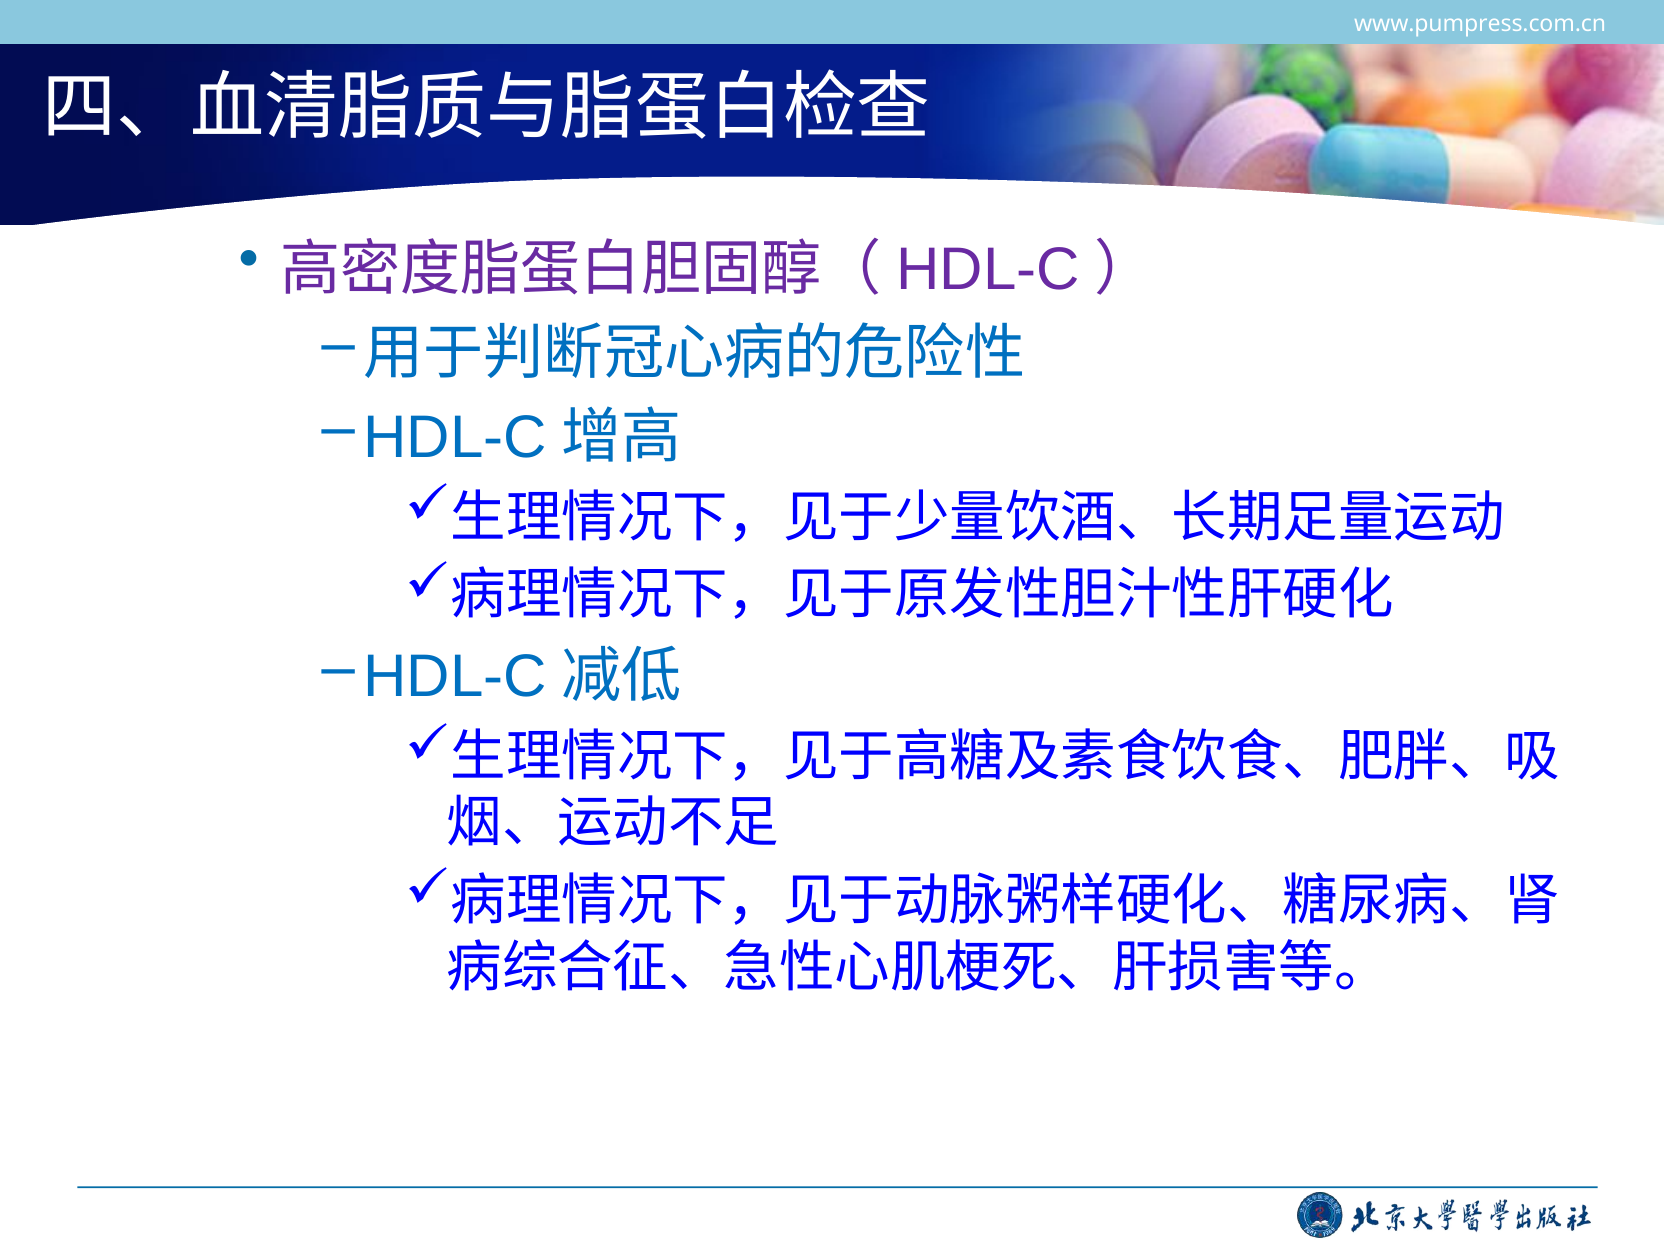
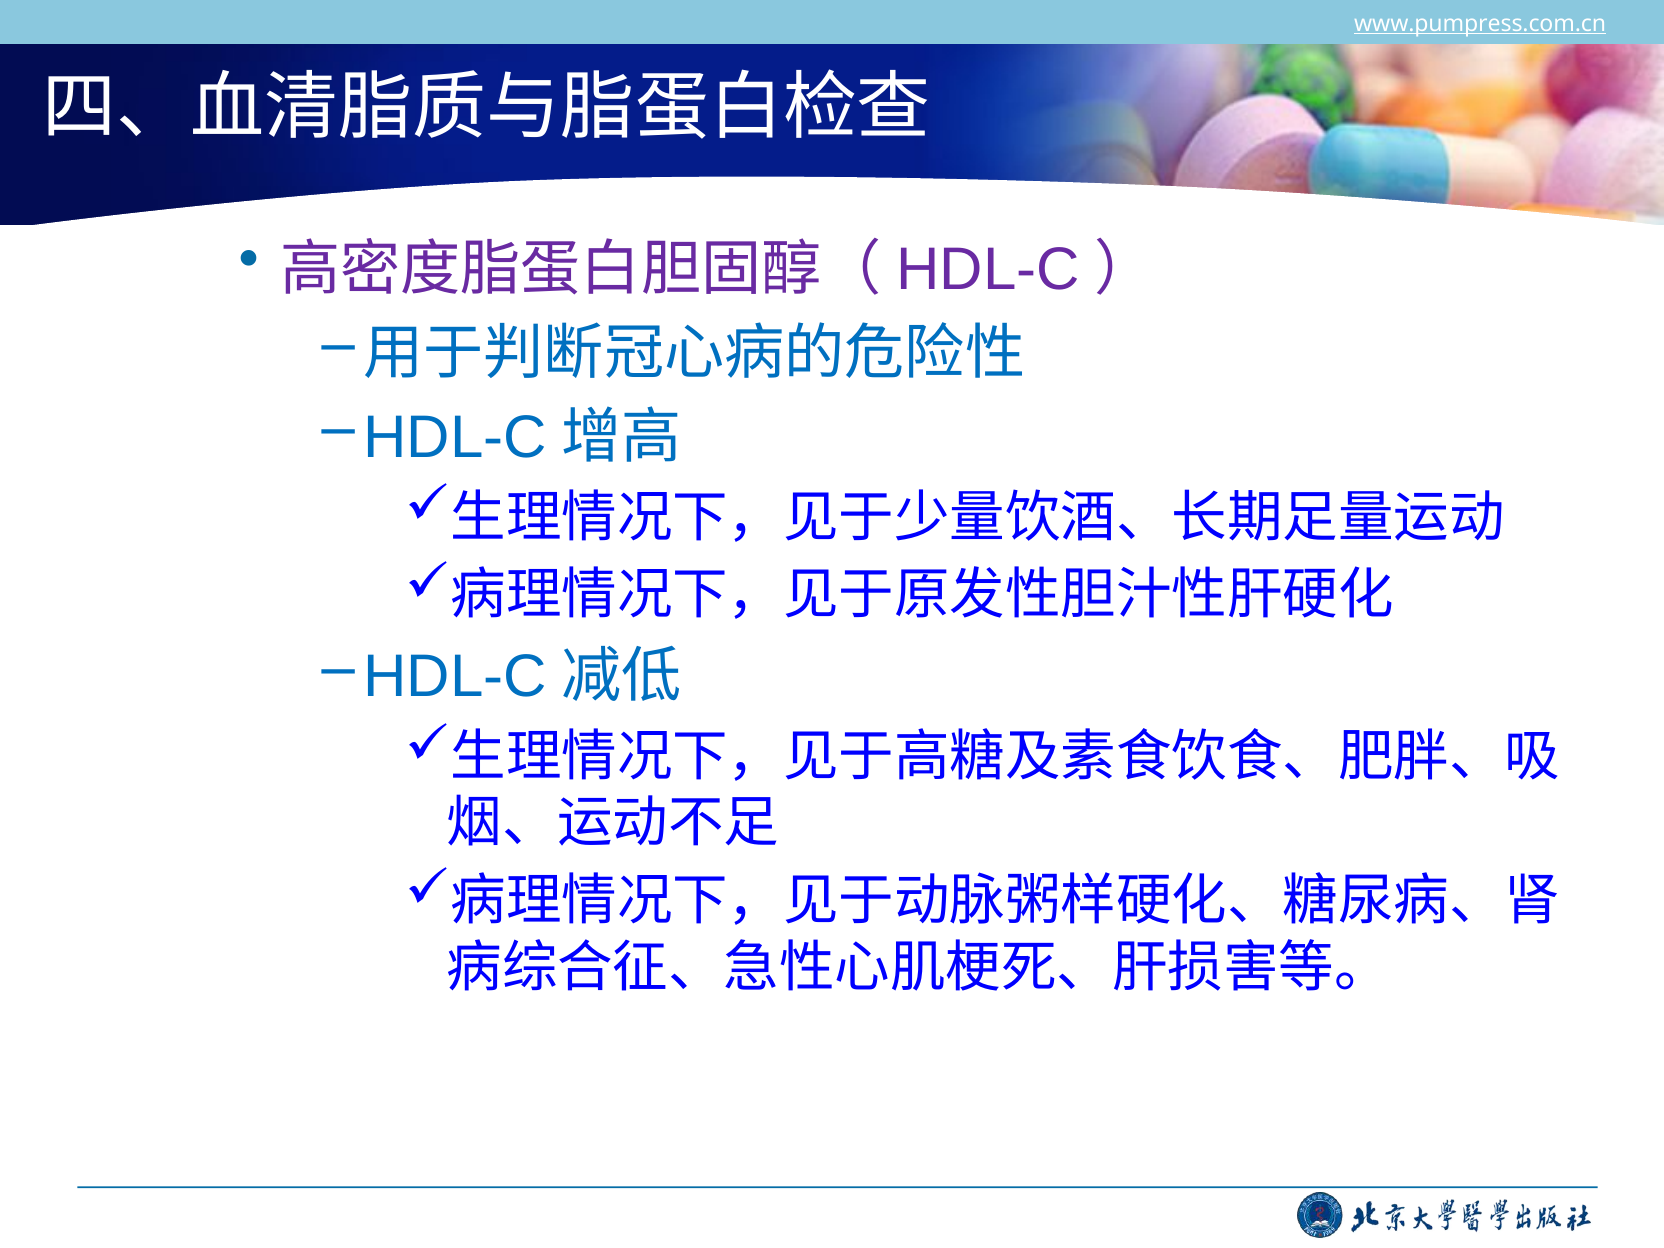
www.pumpress.com.cn underline: none -> present
